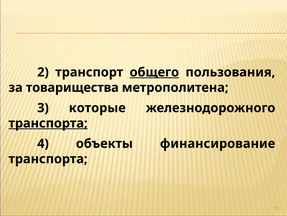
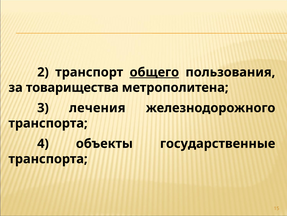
которые: которые -> лечения
транспорта at (48, 123) underline: present -> none
финансирование: финансирование -> государственные
